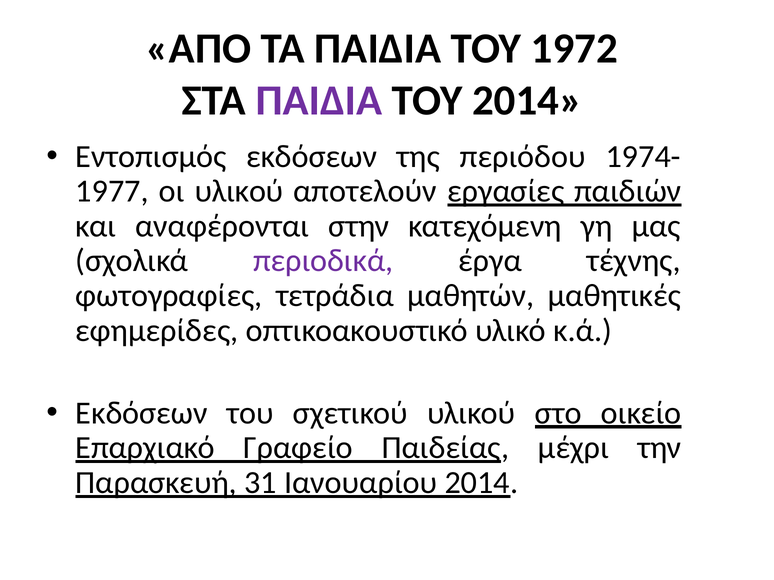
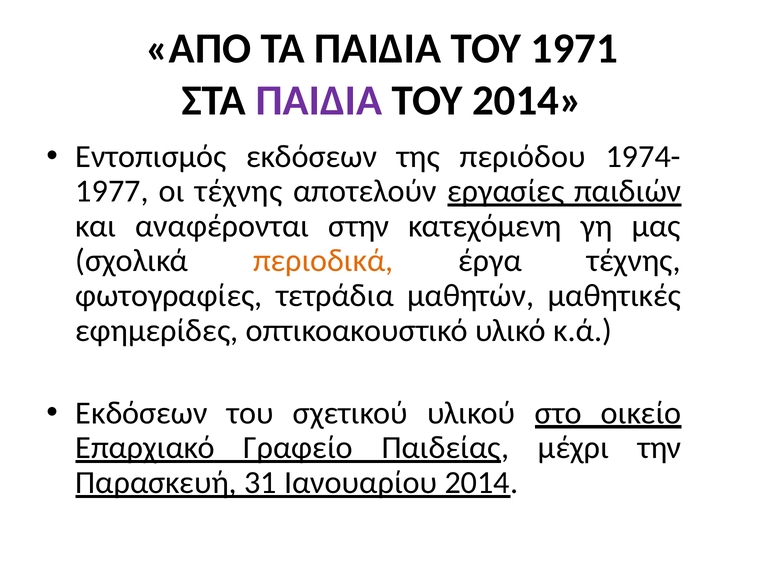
1972: 1972 -> 1971
οι υλικού: υλικού -> τέχνης
περιοδικά colour: purple -> orange
